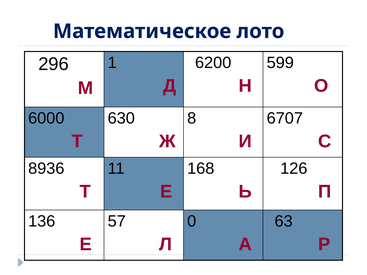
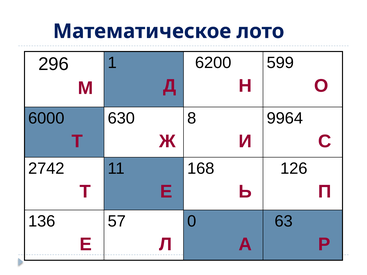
6707: 6707 -> 9964
8936: 8936 -> 2742
